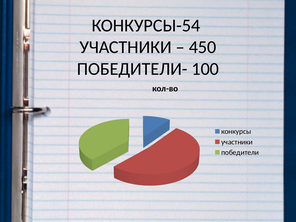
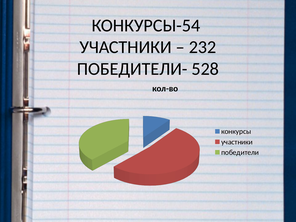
450: 450 -> 232
100: 100 -> 528
